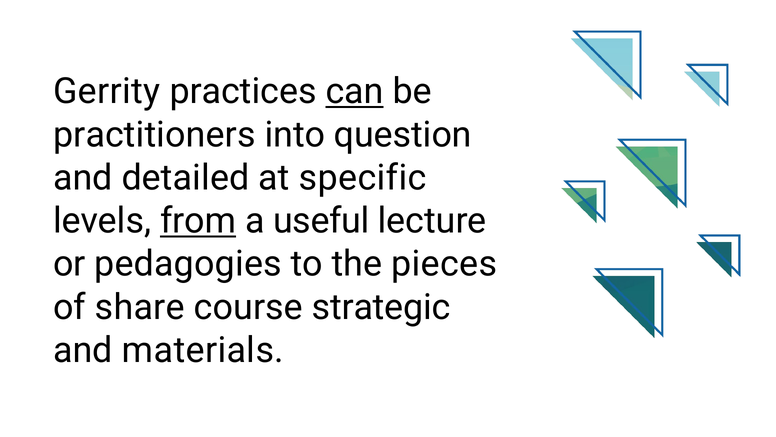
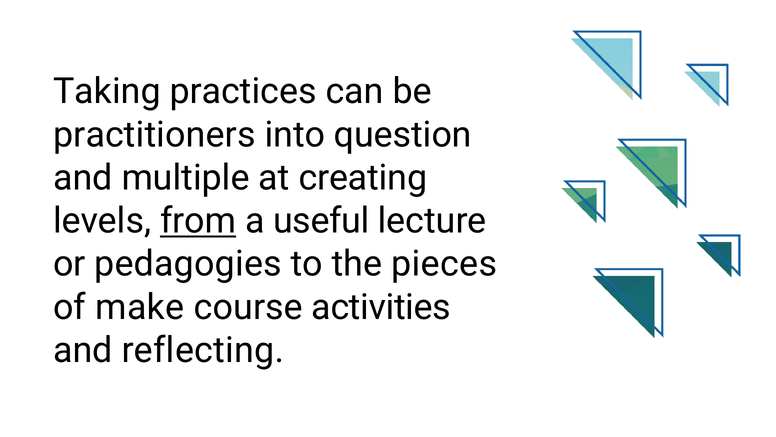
Gerrity: Gerrity -> Taking
can underline: present -> none
detailed: detailed -> multiple
specific: specific -> creating
share: share -> make
strategic: strategic -> activities
materials: materials -> reflecting
